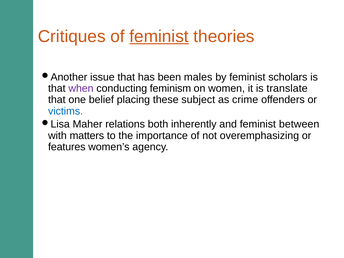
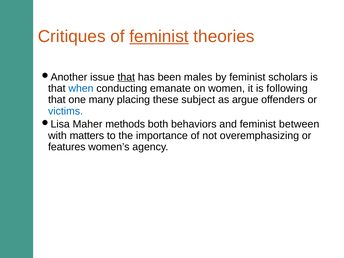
that at (126, 77) underline: none -> present
when colour: purple -> blue
feminism: feminism -> emanate
translate: translate -> following
belief: belief -> many
crime: crime -> argue
relations: relations -> methods
inherently: inherently -> behaviors
